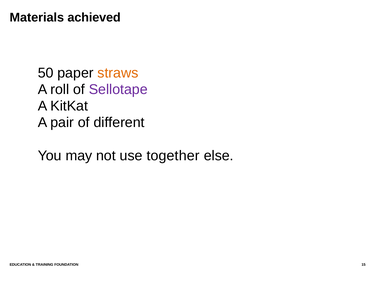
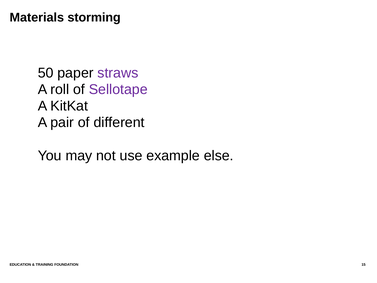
achieved: achieved -> storming
straws colour: orange -> purple
together: together -> example
